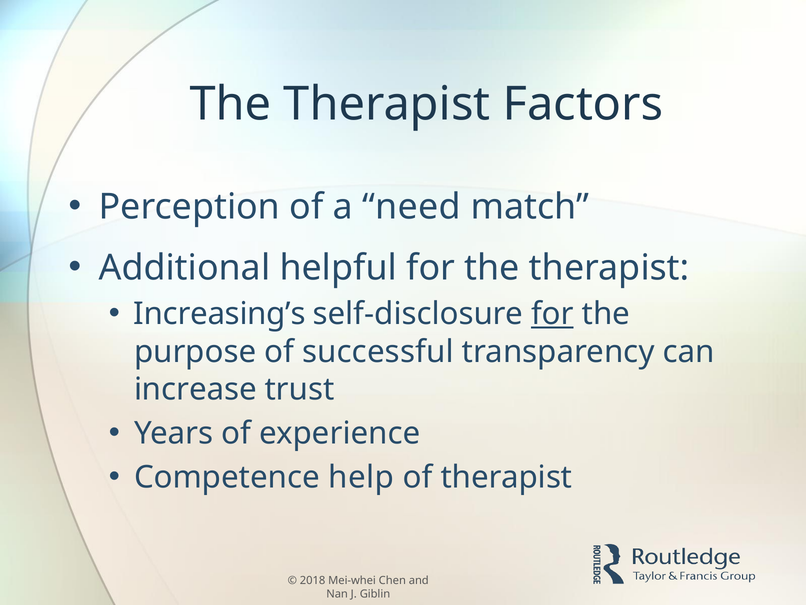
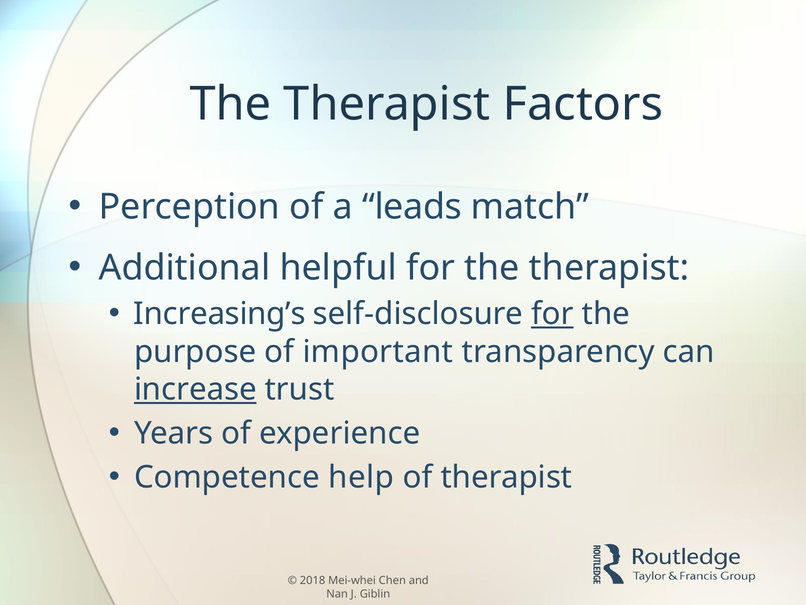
need: need -> leads
successful: successful -> important
increase underline: none -> present
